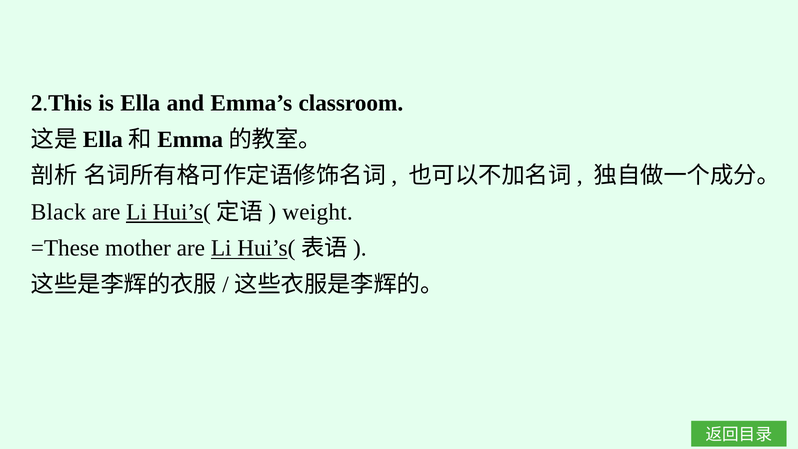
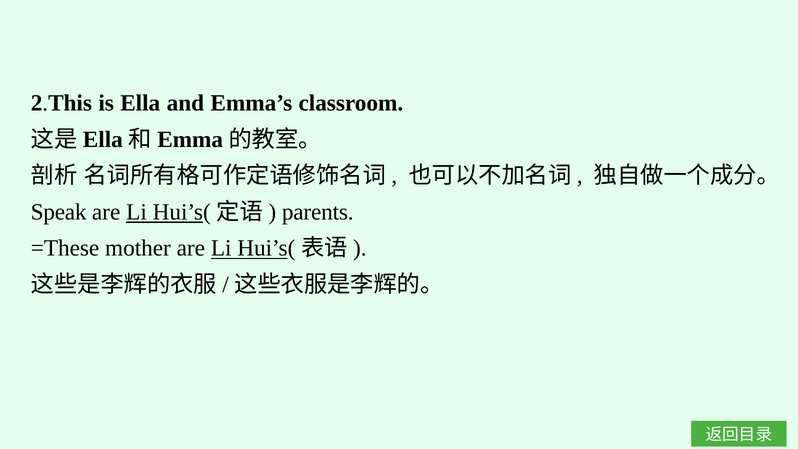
Black: Black -> Speak
weight: weight -> parents
